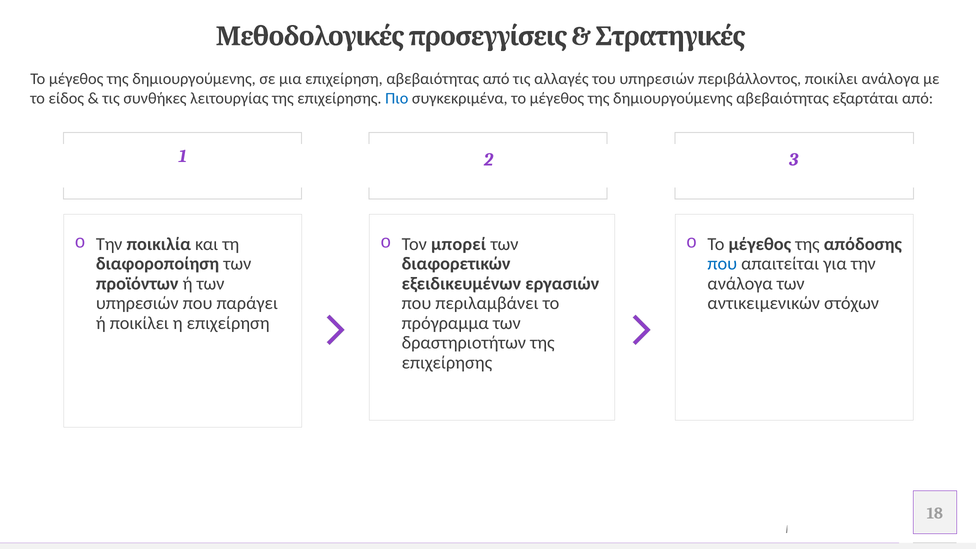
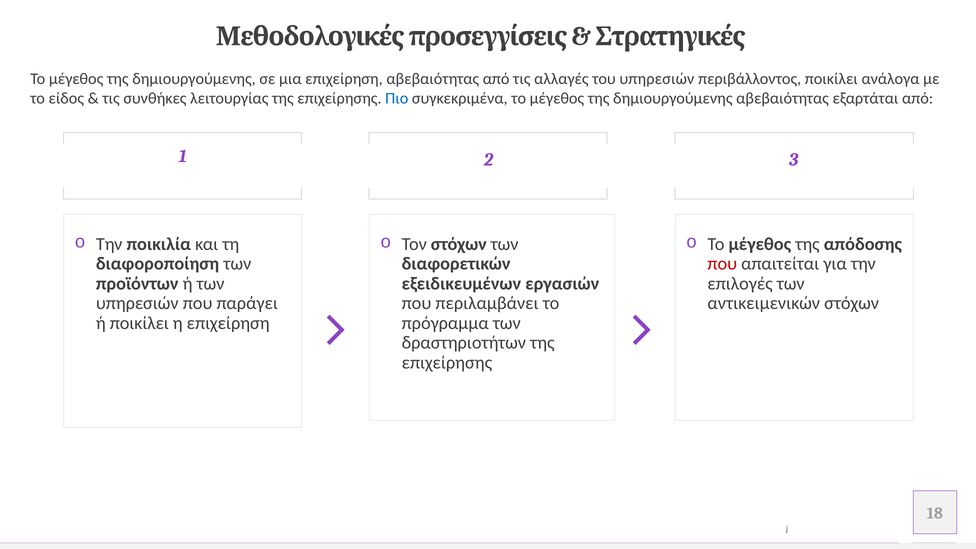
Τον μπορεί: μπορεί -> στόχων
που at (722, 264) colour: blue -> red
ανάλογα at (740, 284): ανάλογα -> επιλογές
